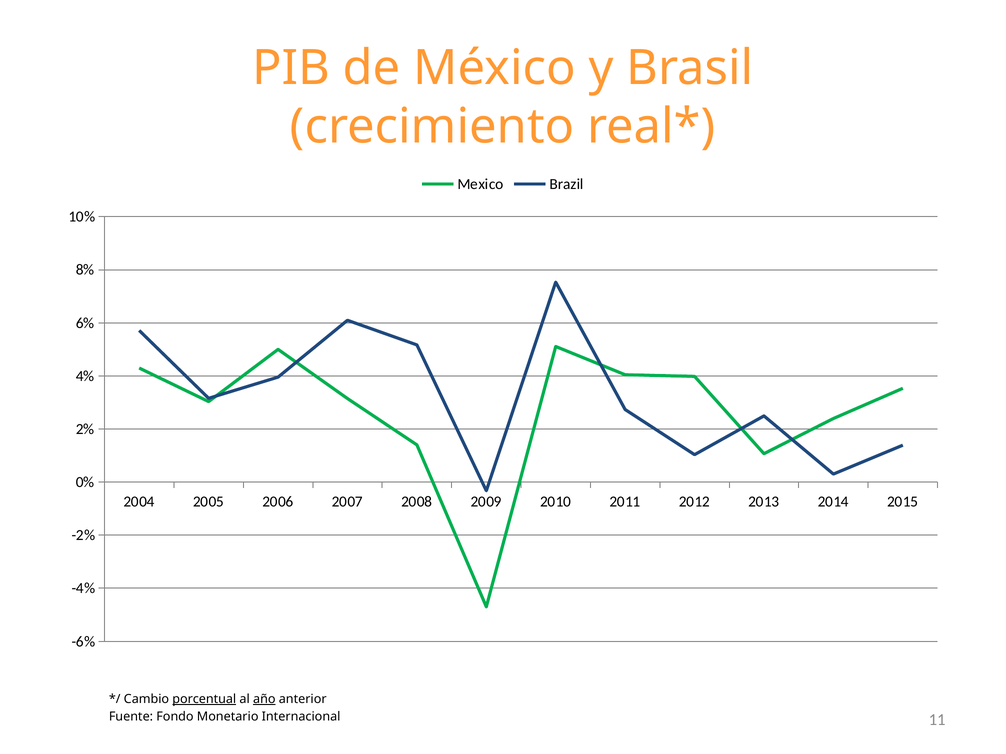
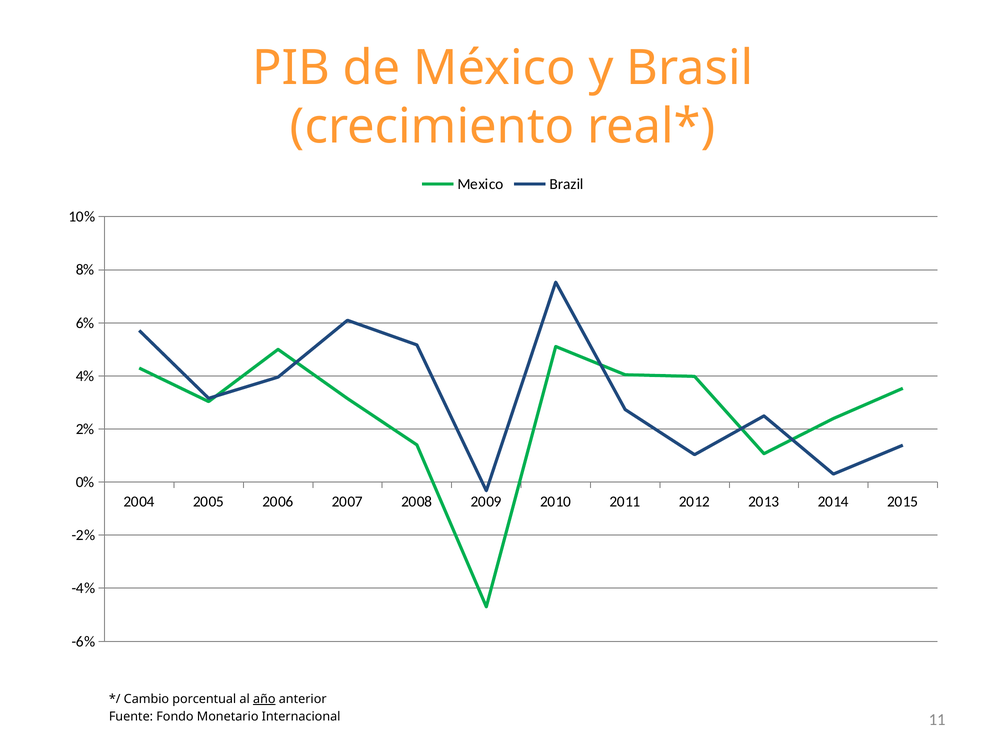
porcentual underline: present -> none
